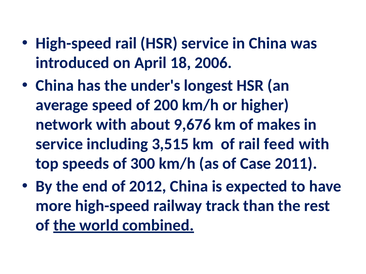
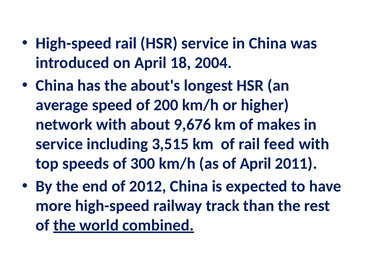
2006: 2006 -> 2004
under's: under's -> about's
of Case: Case -> April
